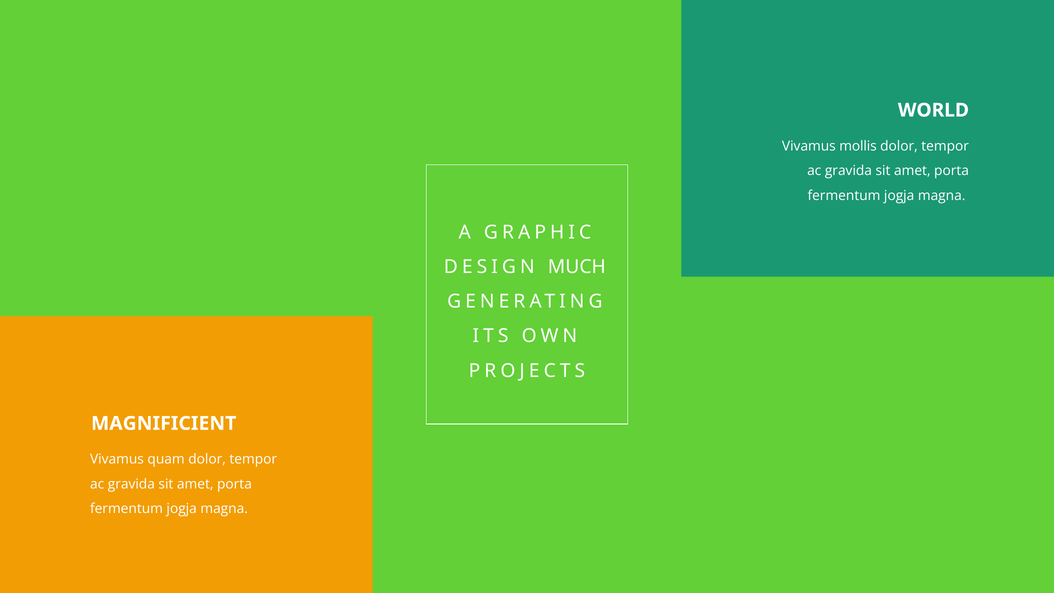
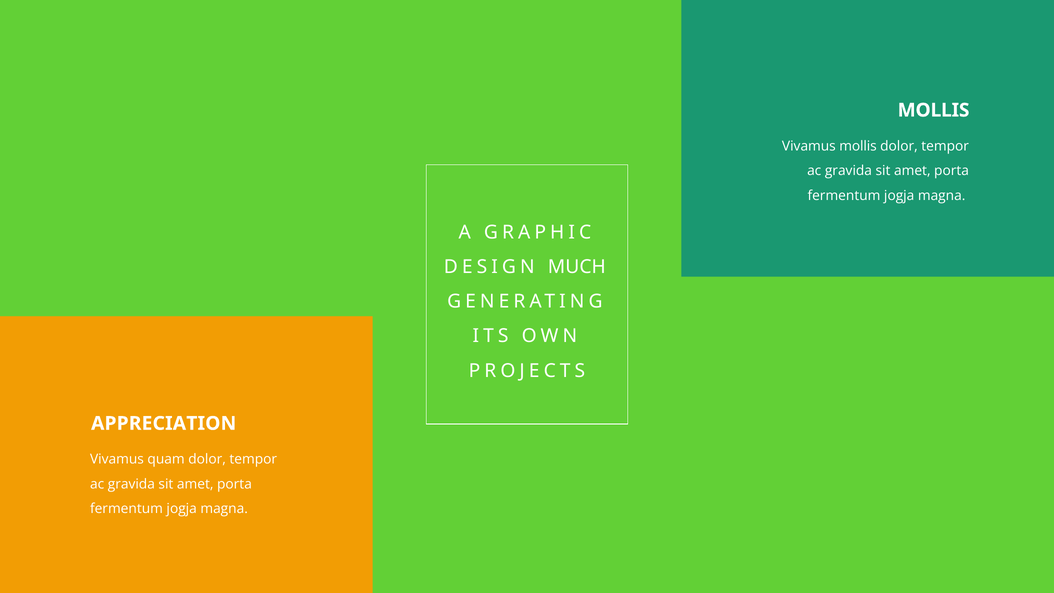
WORLD at (933, 110): WORLD -> MOLLIS
MAGNIFICIENT: MAGNIFICIENT -> APPRECIATION
